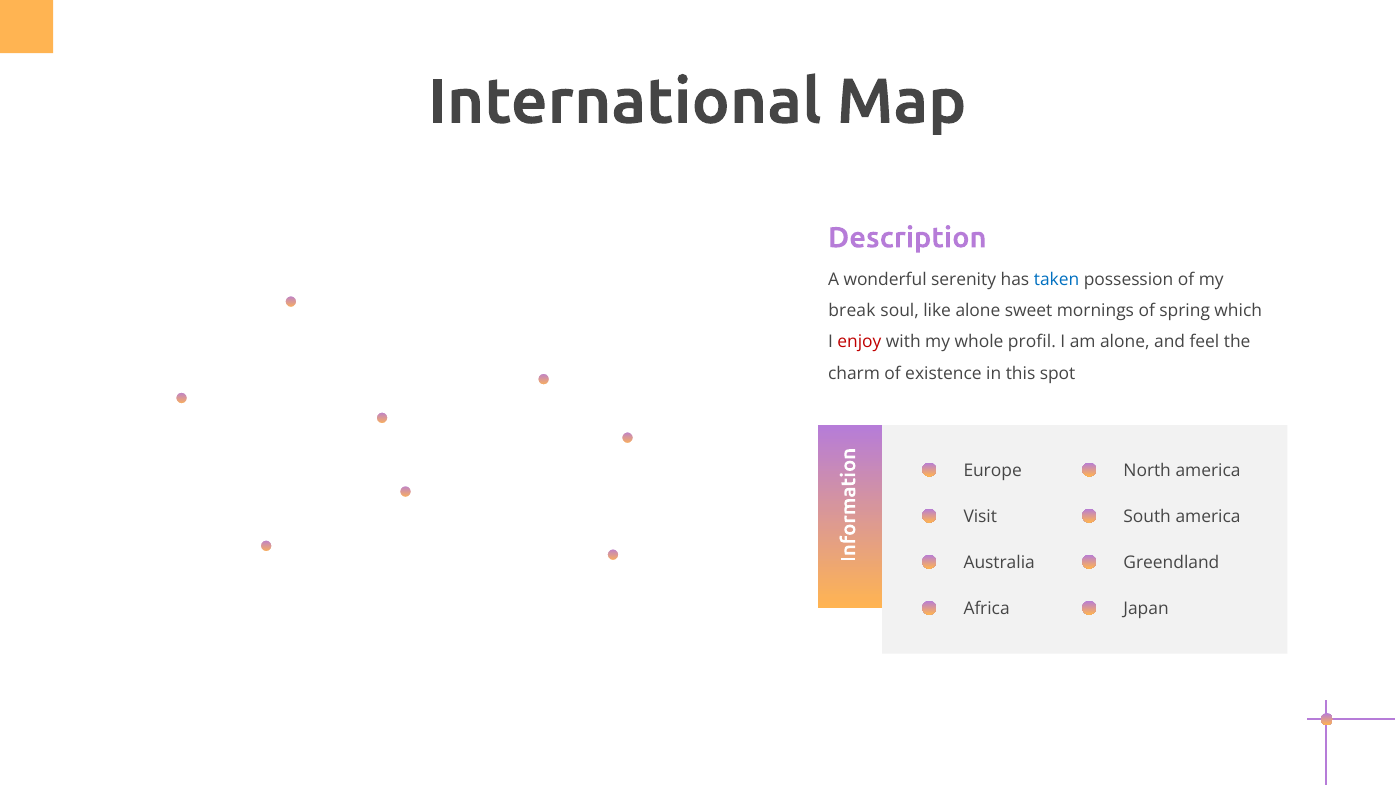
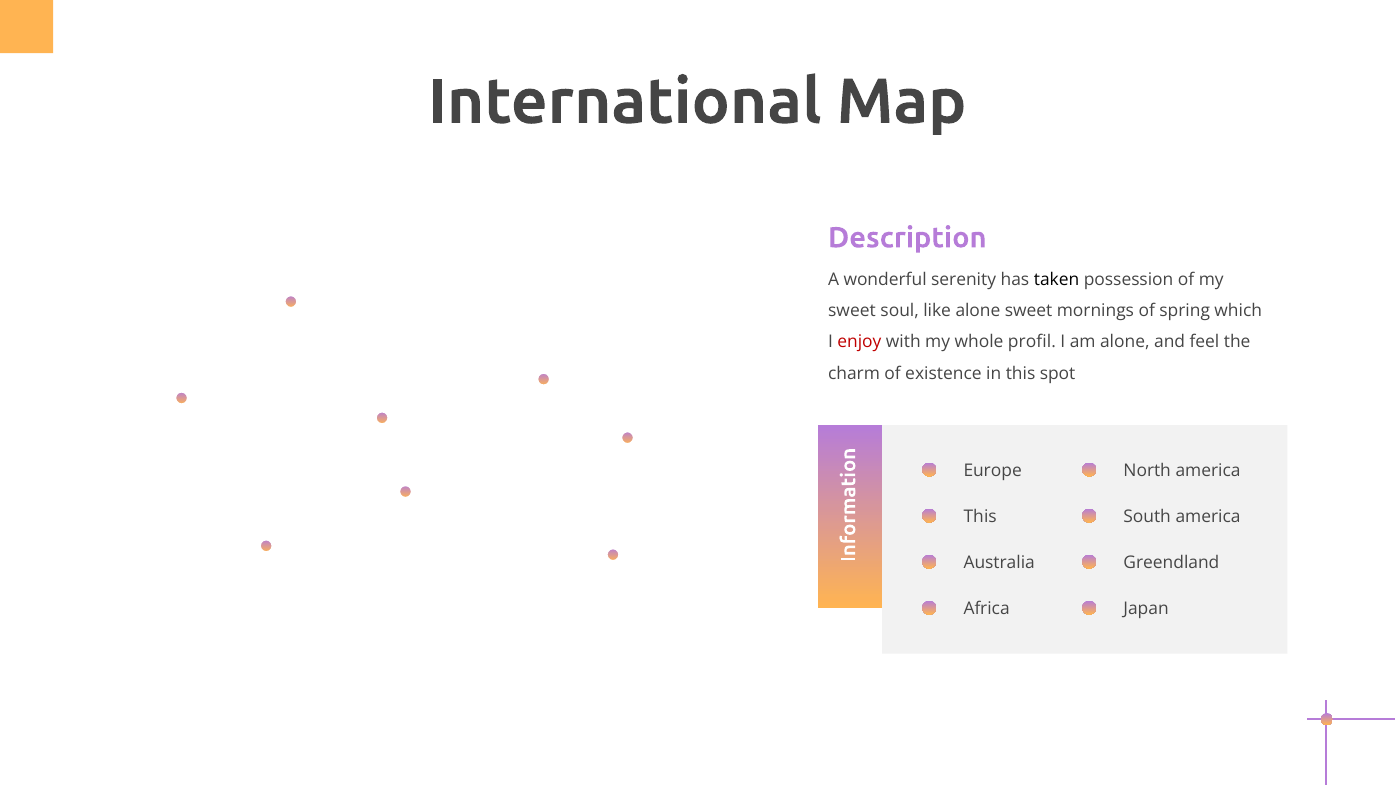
taken colour: blue -> black
break at (852, 311): break -> sweet
Visit at (980, 516): Visit -> This
